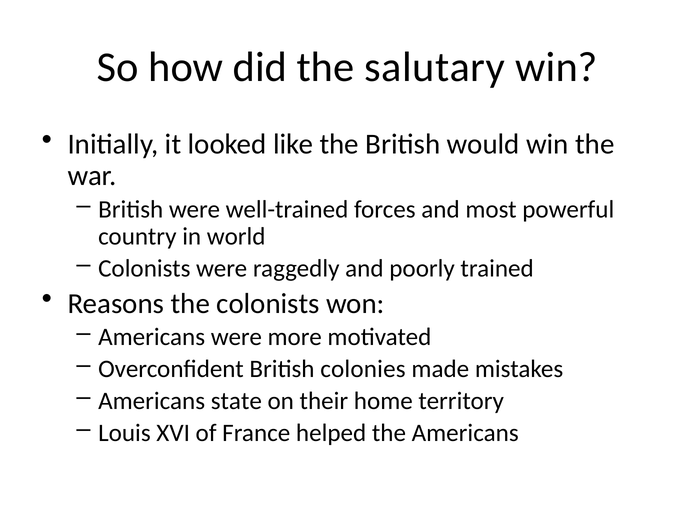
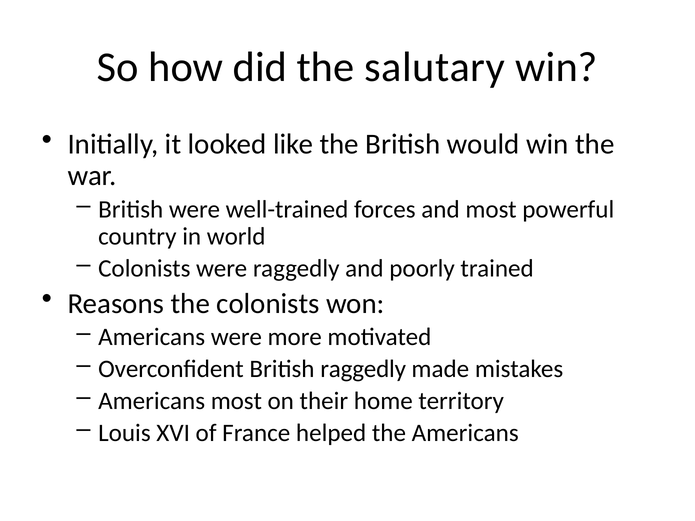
British colonies: colonies -> raggedly
Americans state: state -> most
